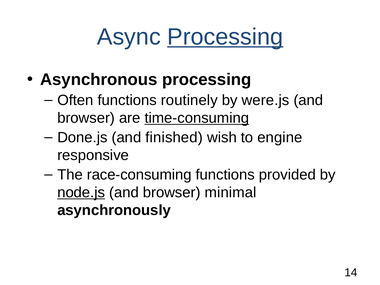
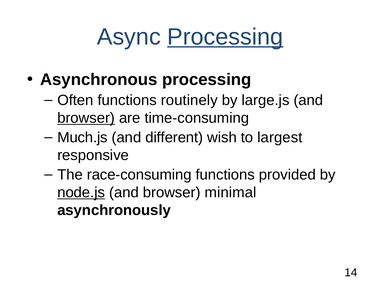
were.js: were.js -> large.js
browser at (86, 118) underline: none -> present
time-consuming underline: present -> none
Done.js: Done.js -> Much.js
finished: finished -> different
engine: engine -> largest
